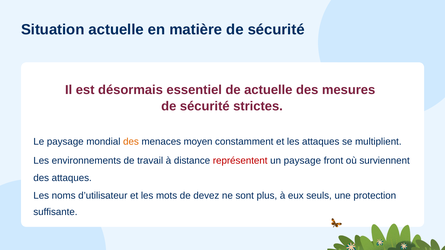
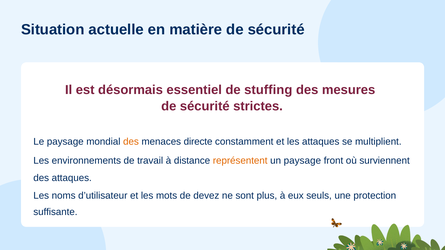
de actuelle: actuelle -> stuffing
moyen: moyen -> directe
représentent colour: red -> orange
